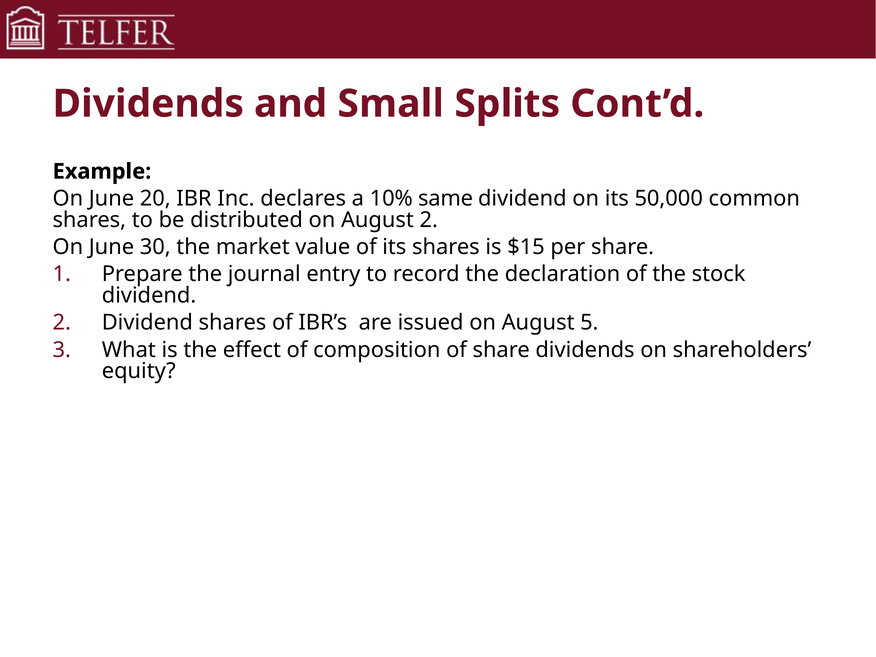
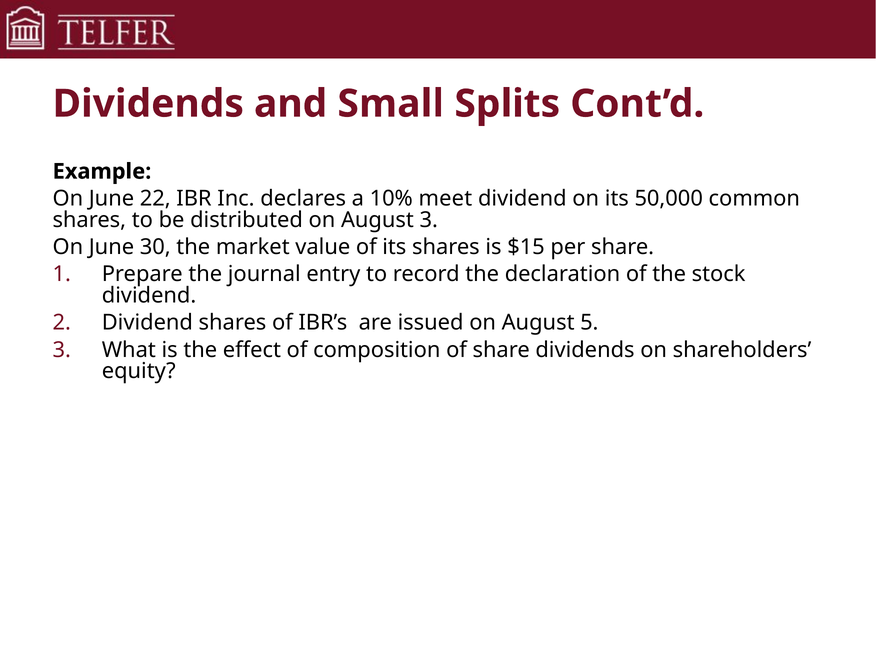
20: 20 -> 22
same: same -> meet
August 2: 2 -> 3
